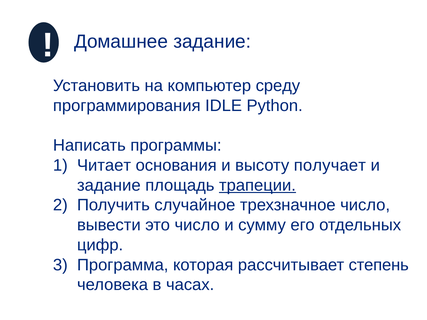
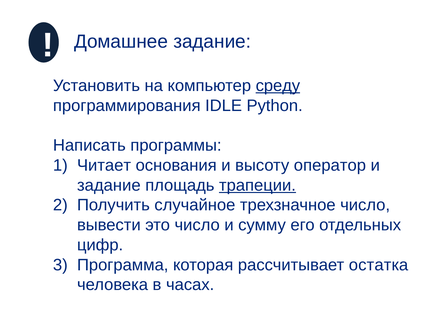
среду underline: none -> present
получает: получает -> оператор
степень: степень -> остатка
